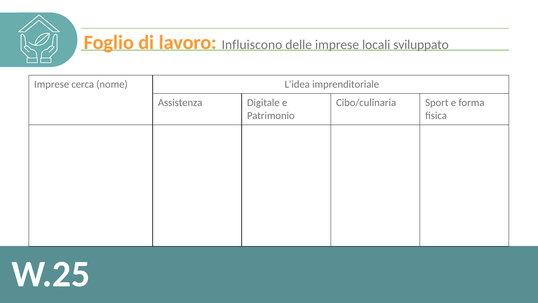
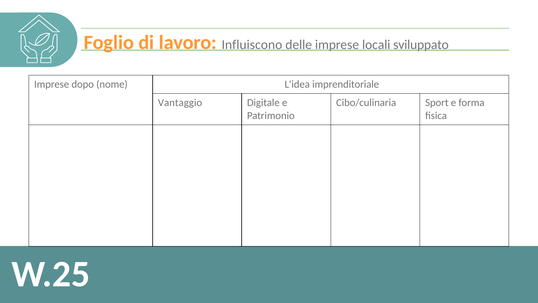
cerca: cerca -> dopo
Assistenza: Assistenza -> Vantaggio
